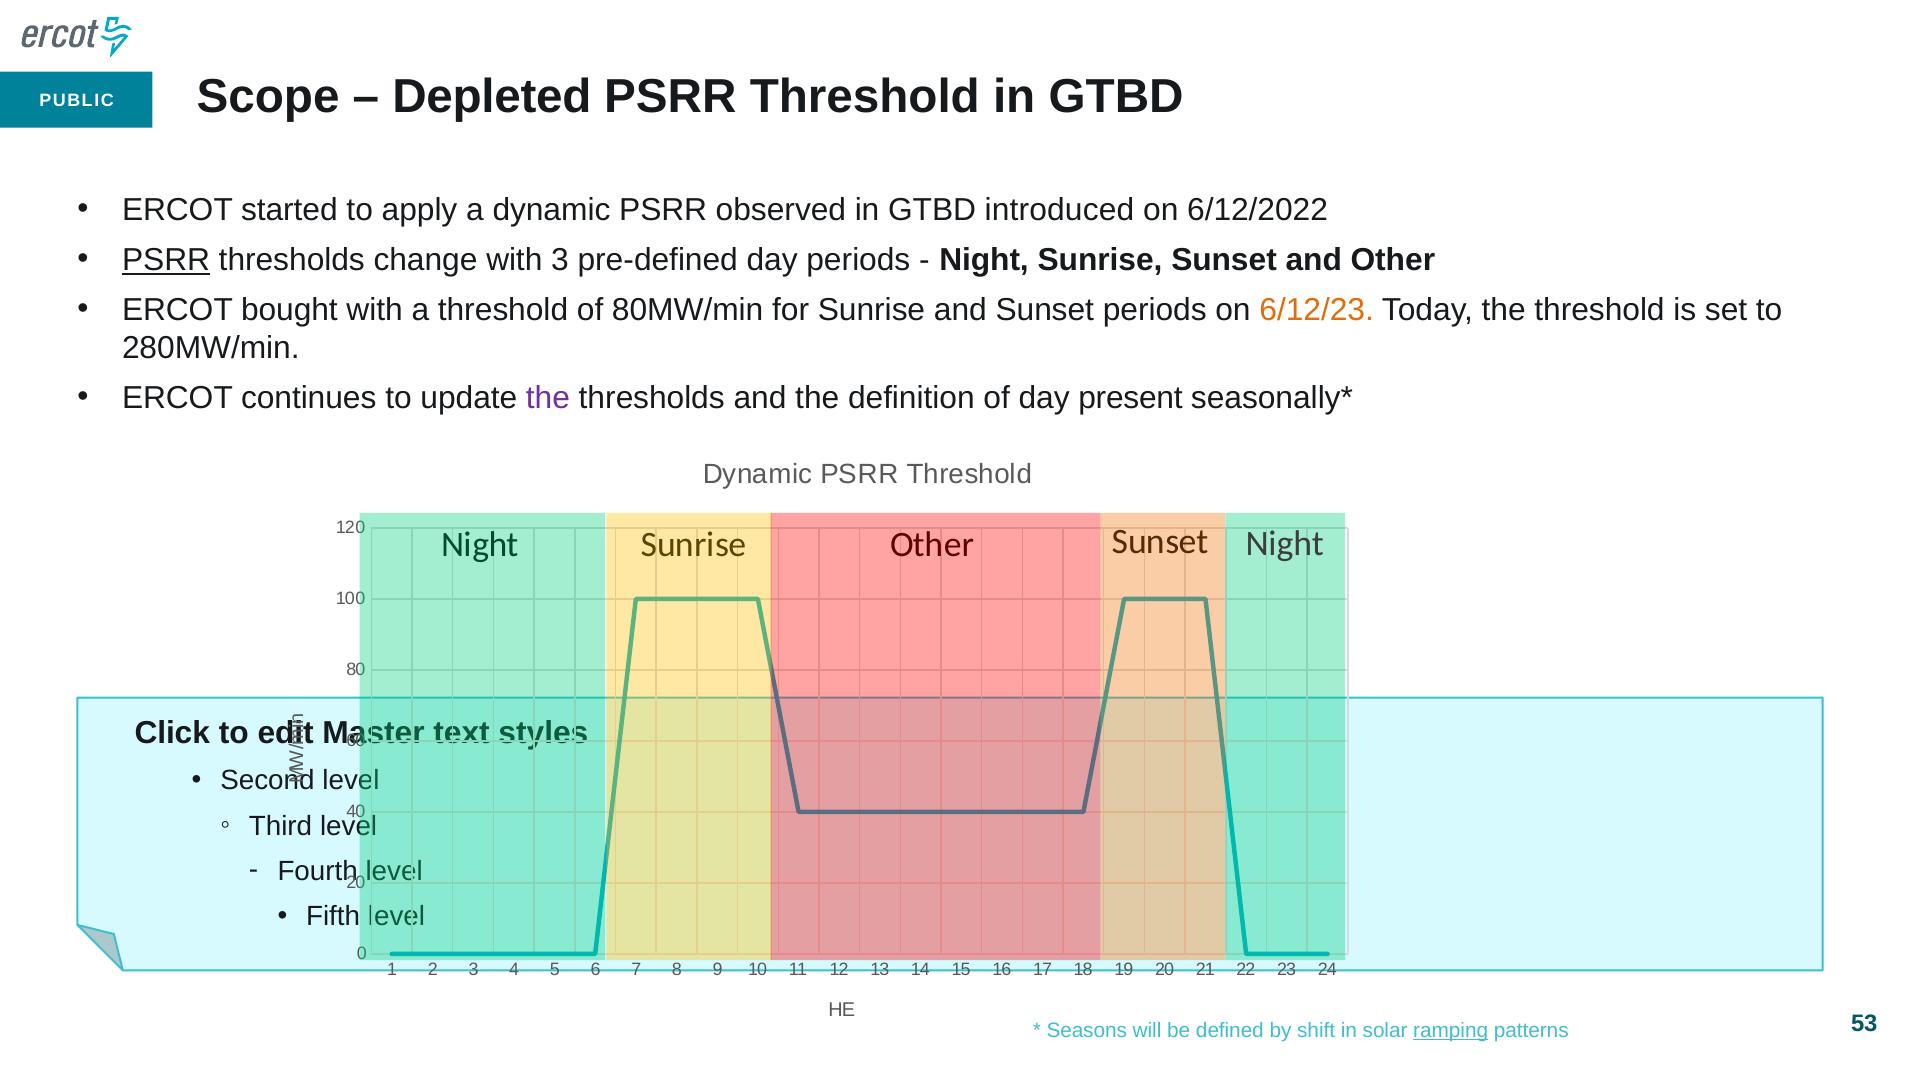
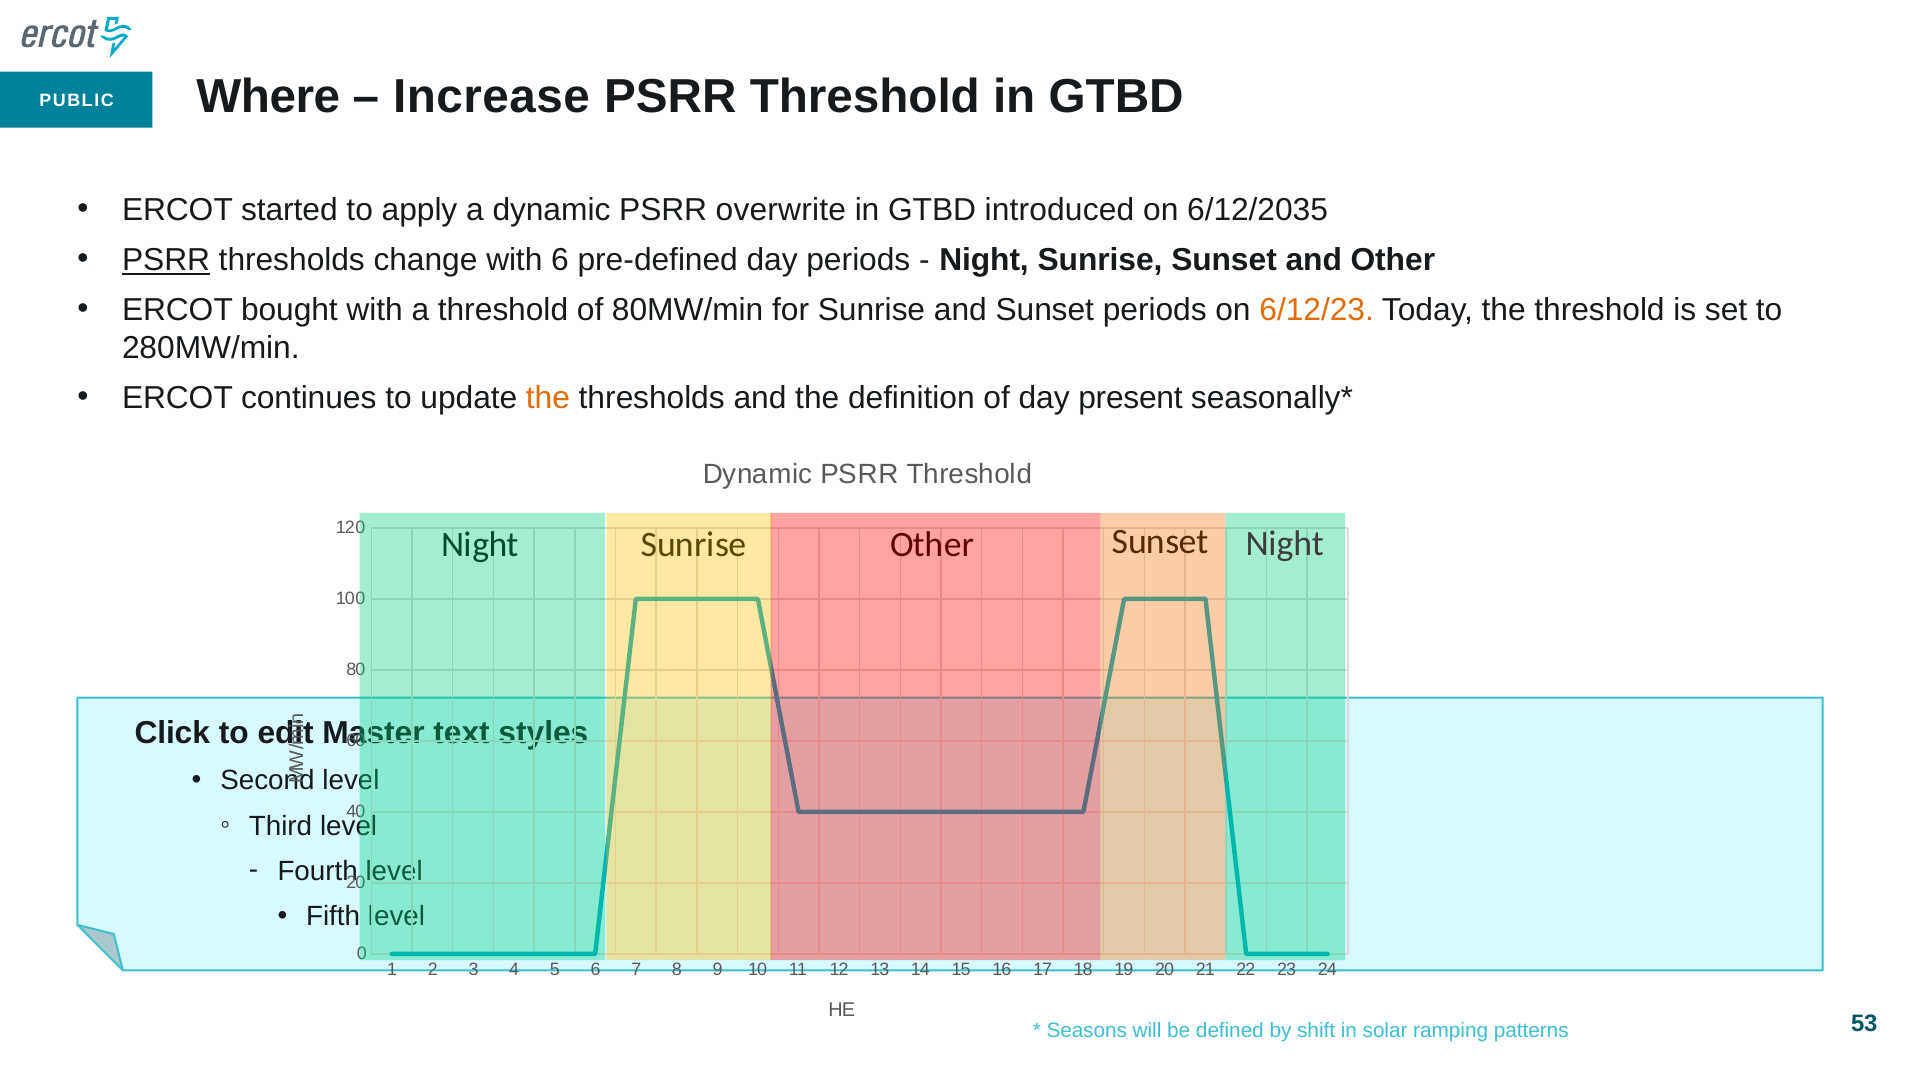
Scope: Scope -> Where
Depleted: Depleted -> Increase
observed: observed -> overwrite
6/12/2022: 6/12/2022 -> 6/12/2035
with 3: 3 -> 6
the at (548, 398) colour: purple -> orange
ramping underline: present -> none
